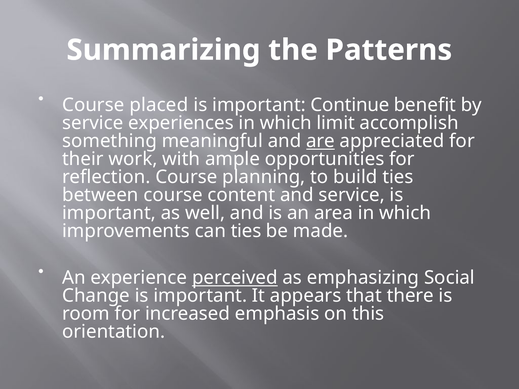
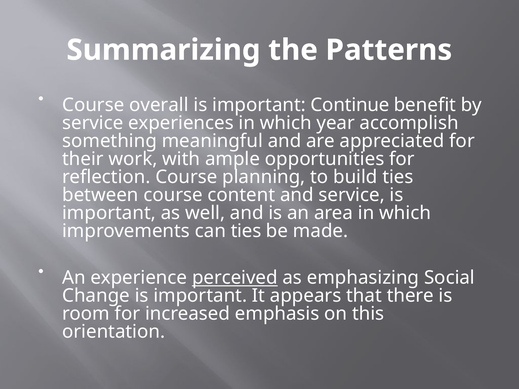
placed: placed -> overall
limit: limit -> year
are underline: present -> none
